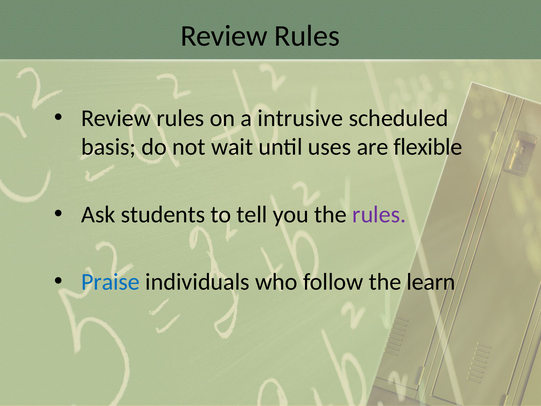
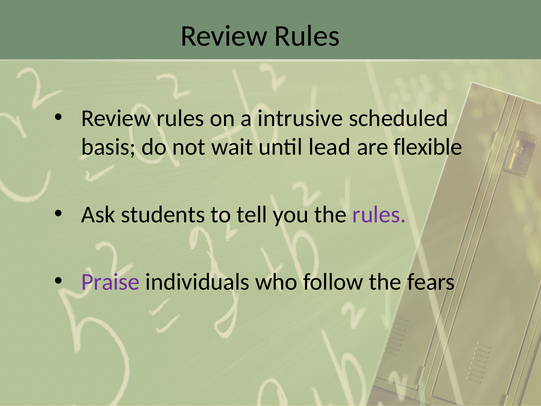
uses: uses -> lead
Praise colour: blue -> purple
learn: learn -> fears
